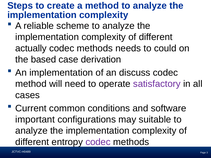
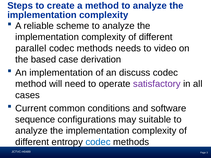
actually: actually -> parallel
could: could -> video
important: important -> sequence
codec at (98, 142) colour: purple -> blue
